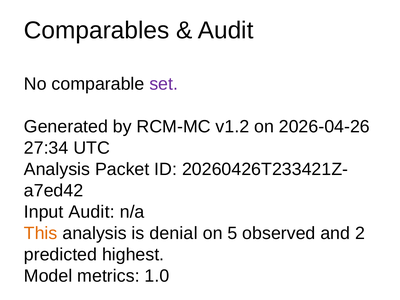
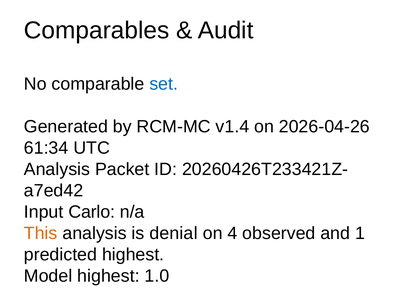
set colour: purple -> blue
v1.2: v1.2 -> v1.4
27:34: 27:34 -> 61:34
Input Audit: Audit -> Carlo
5: 5 -> 4
2: 2 -> 1
Model metrics: metrics -> highest
